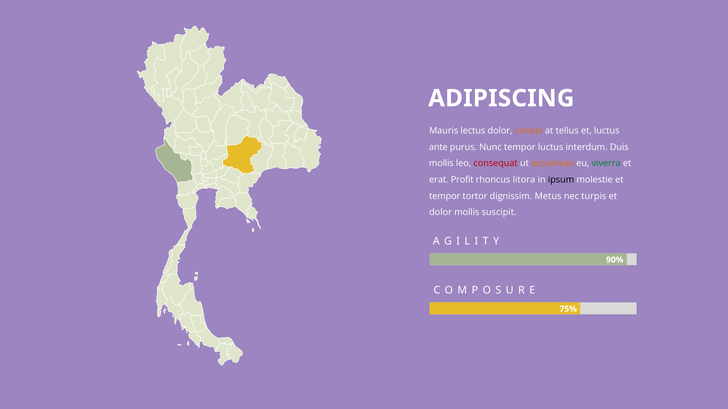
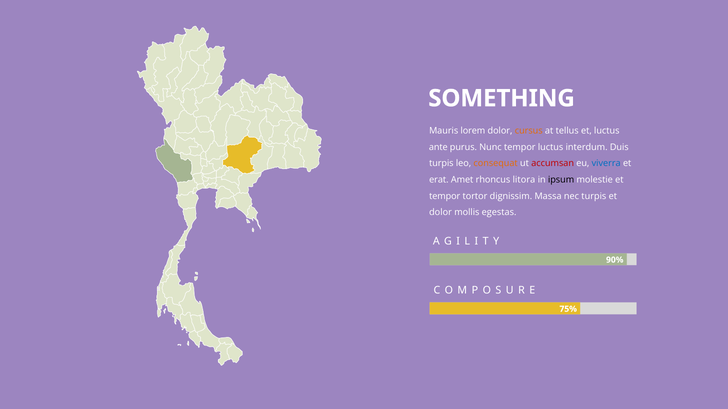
ADIPISCING: ADIPISCING -> SOMETHING
lectus: lectus -> lorem
mollis at (441, 164): mollis -> turpis
consequat colour: red -> orange
accumsan colour: orange -> red
viverra colour: green -> blue
Profit: Profit -> Amet
Metus: Metus -> Massa
suscipit: suscipit -> egestas
